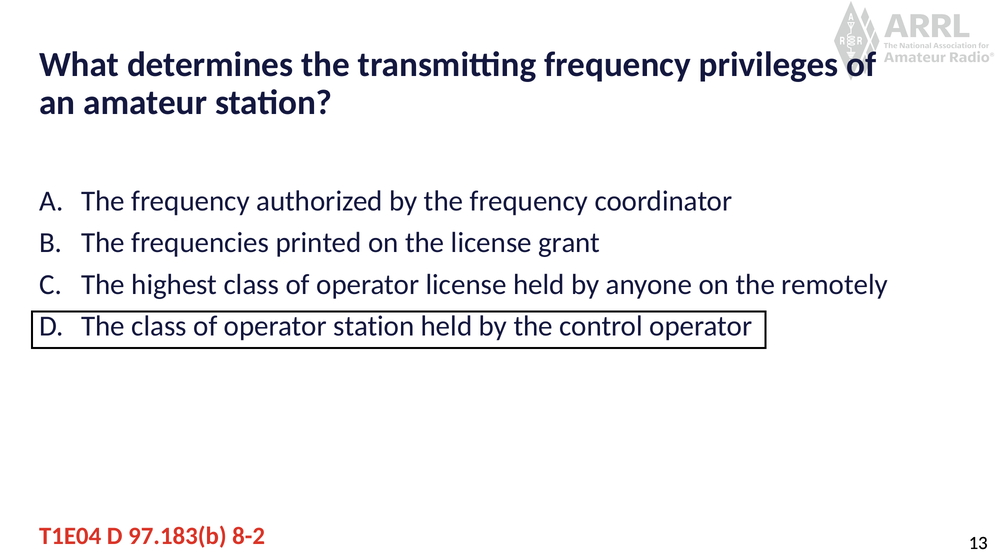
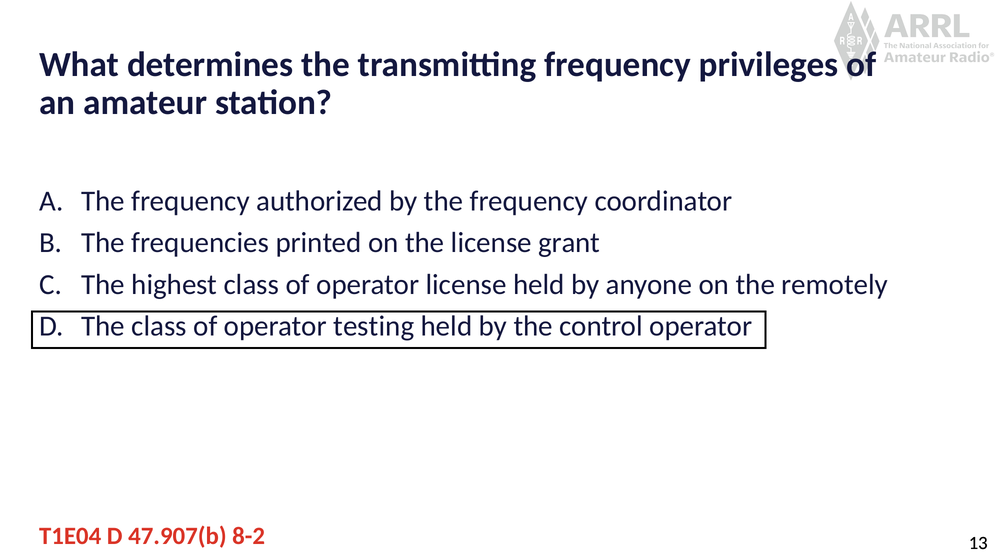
operator station: station -> testing
97.183(b: 97.183(b -> 47.907(b
